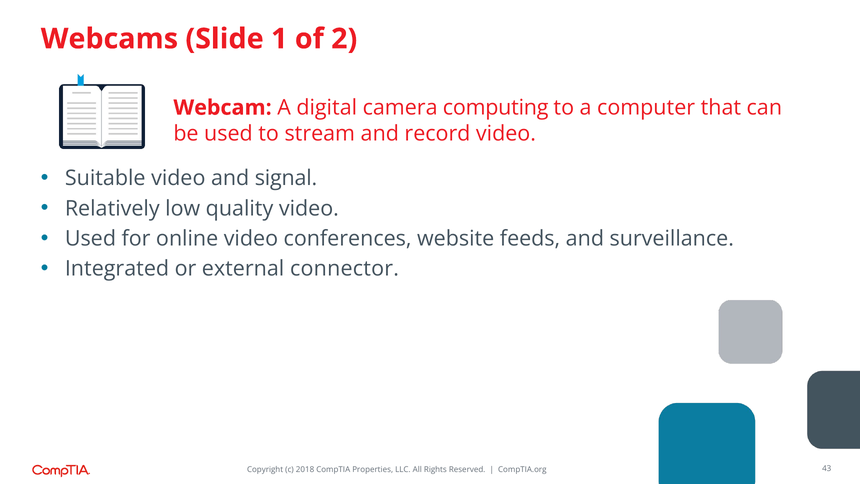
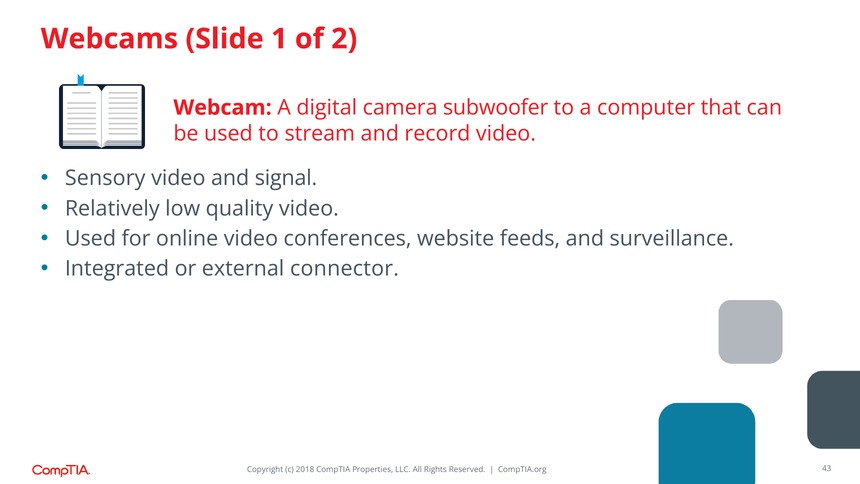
computing: computing -> subwoofer
Suitable: Suitable -> Sensory
